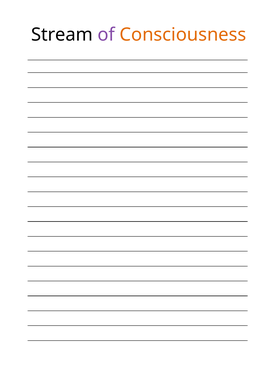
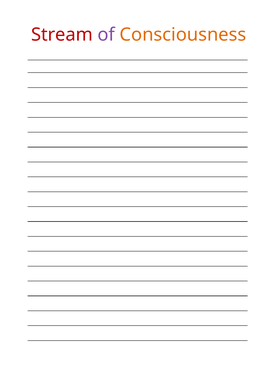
Stream colour: black -> red
